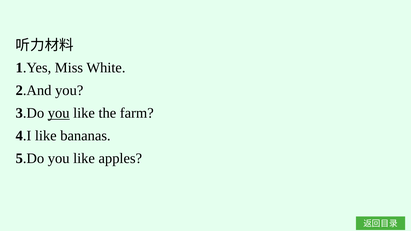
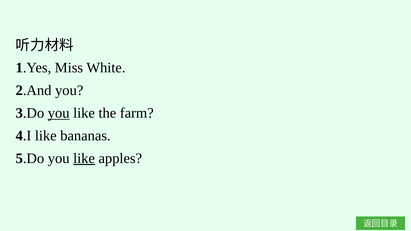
like at (84, 158) underline: none -> present
